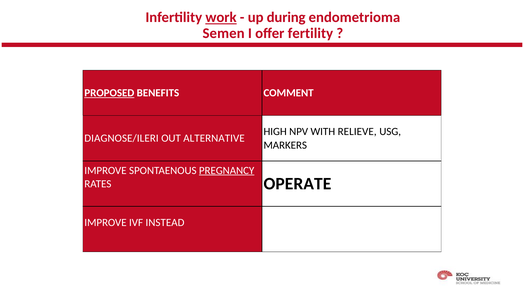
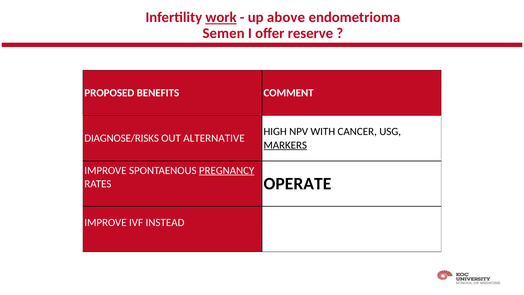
during: during -> above
fertility: fertility -> reserve
PROPOSED underline: present -> none
RELIEVE: RELIEVE -> CANCER
DIAGNOSE/ILERI: DIAGNOSE/ILERI -> DIAGNOSE/RISKS
MARKERS underline: none -> present
